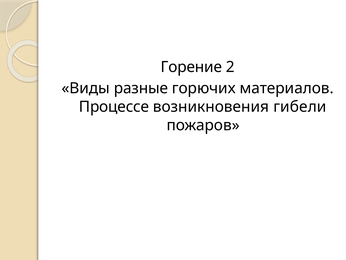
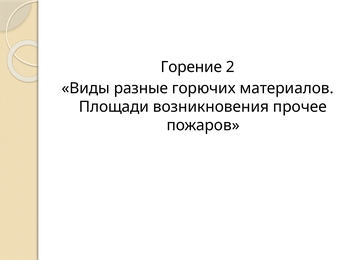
Процессе: Процессе -> Площади
гибели: гибели -> прочее
